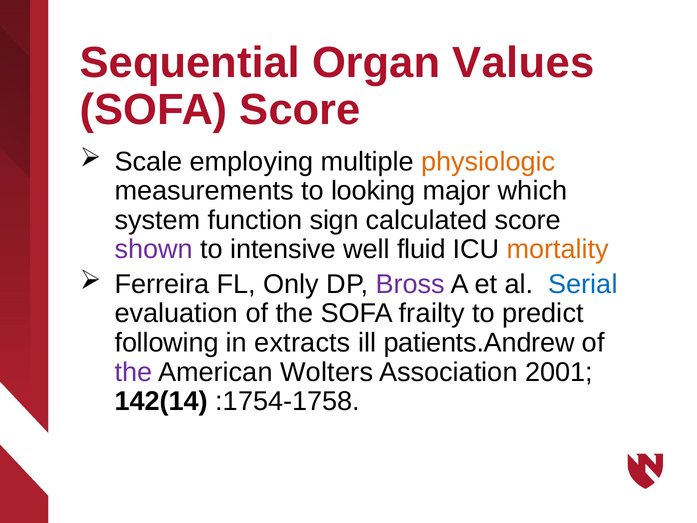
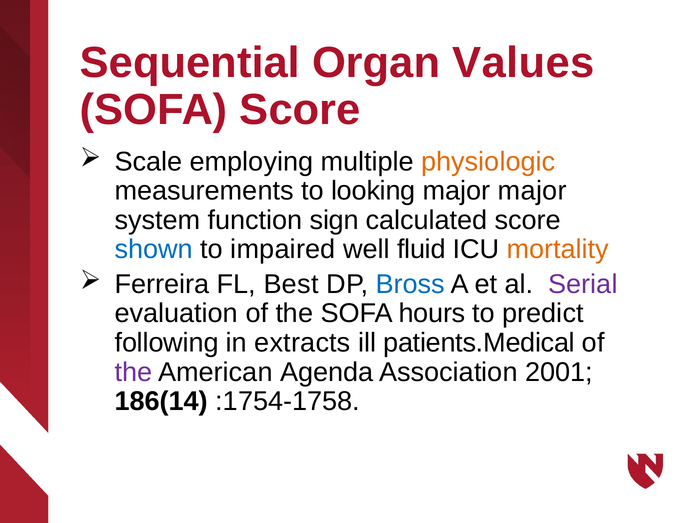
major which: which -> major
shown colour: purple -> blue
intensive: intensive -> impaired
Only: Only -> Best
Bross colour: purple -> blue
Serial colour: blue -> purple
frailty: frailty -> hours
patients.Andrew: patients.Andrew -> patients.Medical
Wolters: Wolters -> Agenda
142(14: 142(14 -> 186(14
